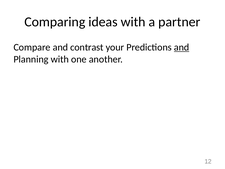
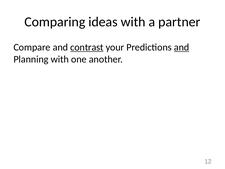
contrast underline: none -> present
